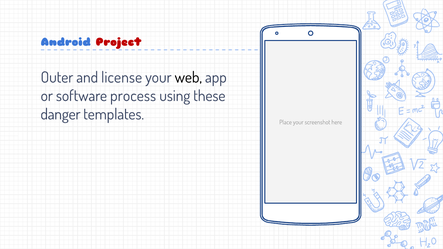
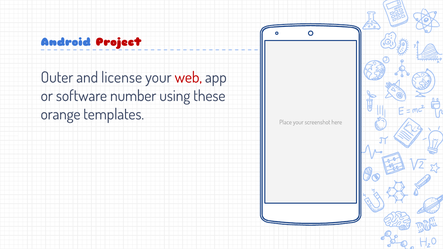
web colour: black -> red
process: process -> number
danger: danger -> orange
